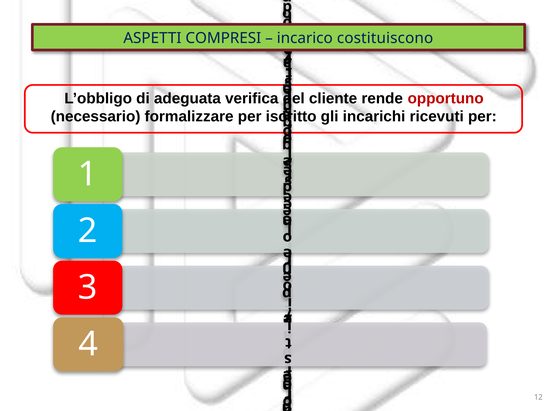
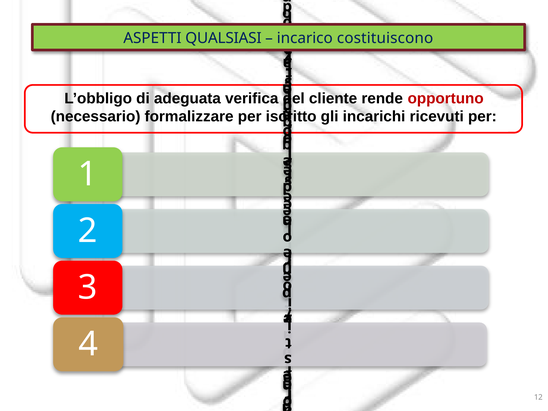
COMPRESI: COMPRESI -> QUALSIASI
